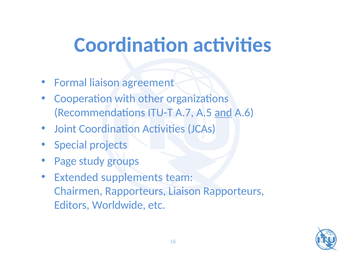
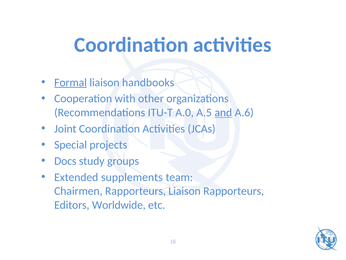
Formal underline: none -> present
agreement: agreement -> handbooks
A.7: A.7 -> A.0
Page: Page -> Docs
